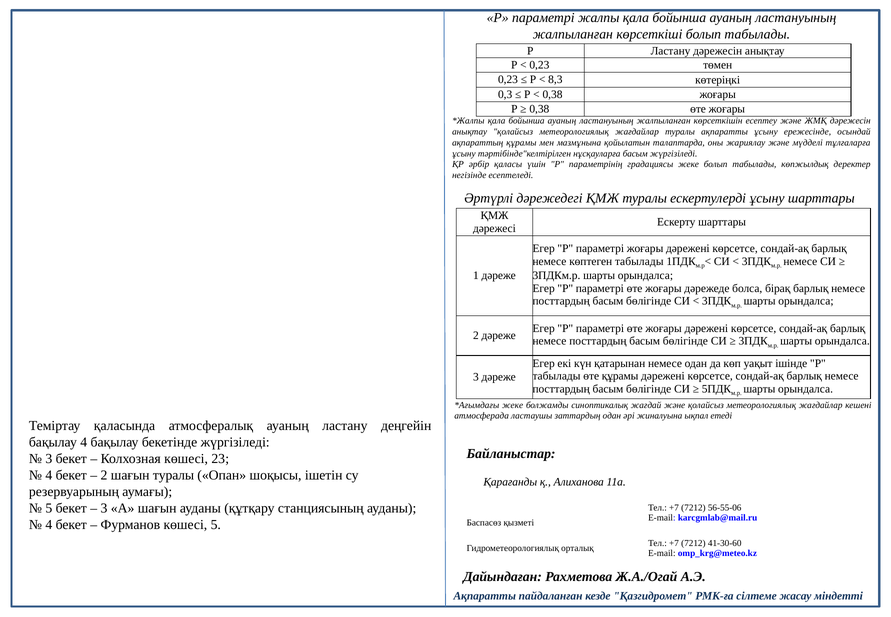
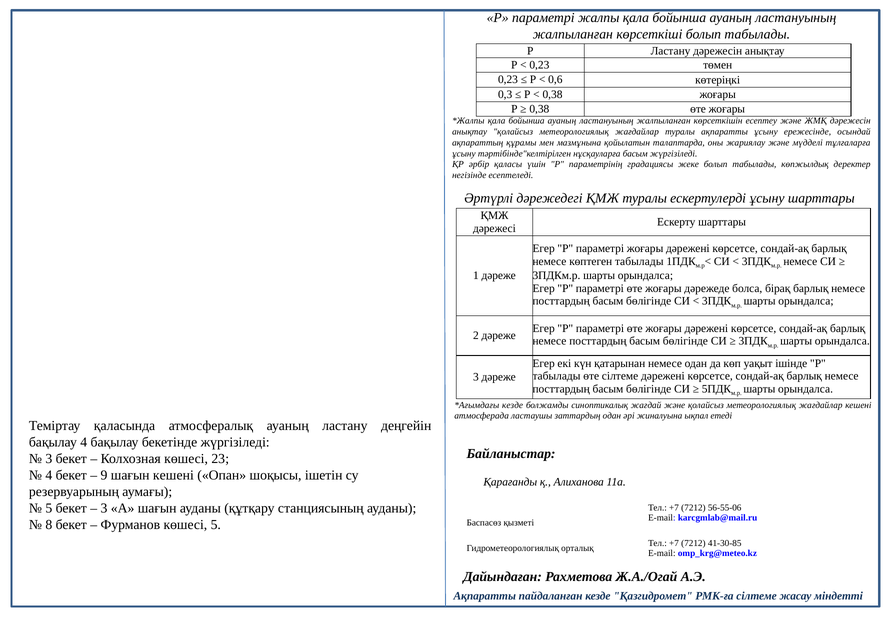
8,3: 8,3 -> 0,6
өте құрамы: құрамы -> сілтеме
жеке at (513, 405): жеке -> кезде
2 at (104, 475): 2 -> 9
шағын туралы: туралы -> кешені
4 at (49, 525): 4 -> 8
41-30-60: 41-30-60 -> 41-30-85
